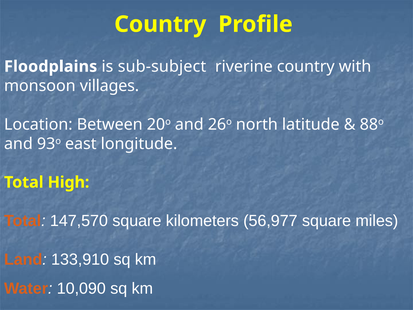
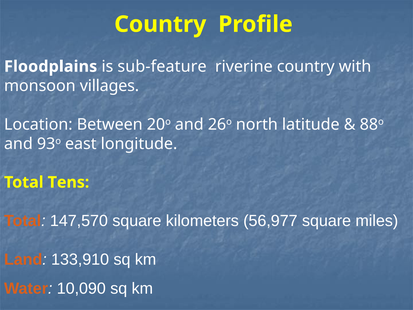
sub-subject: sub-subject -> sub-feature
High: High -> Tens
